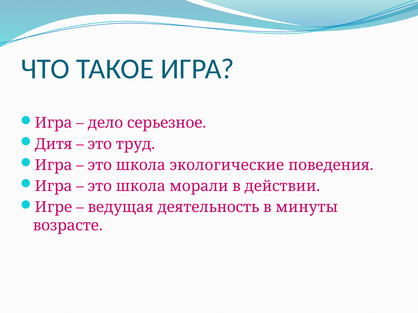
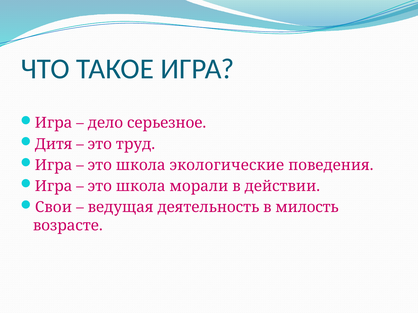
Игре: Игре -> Свои
минуты: минуты -> милость
